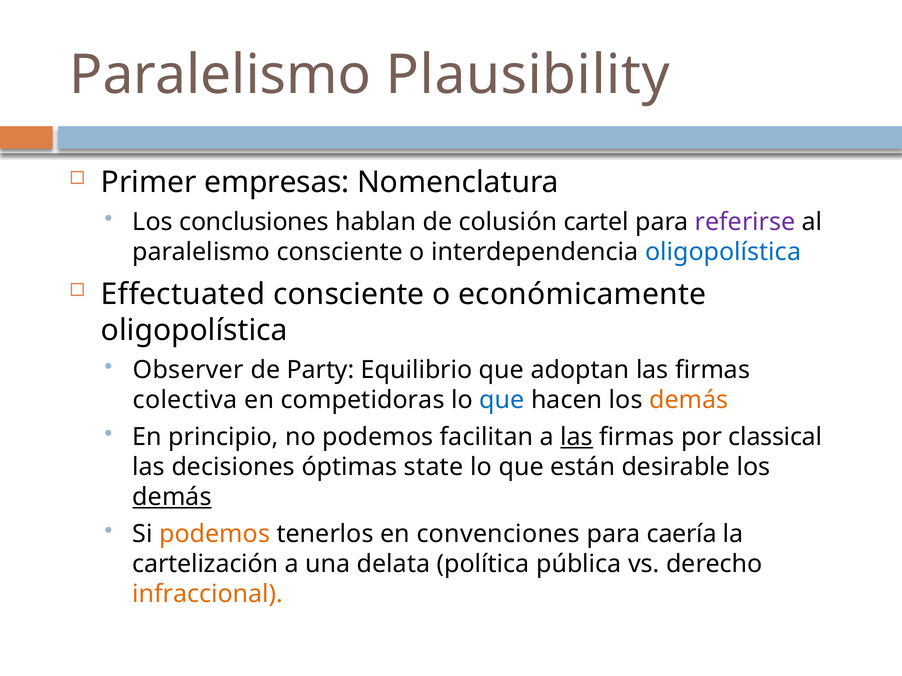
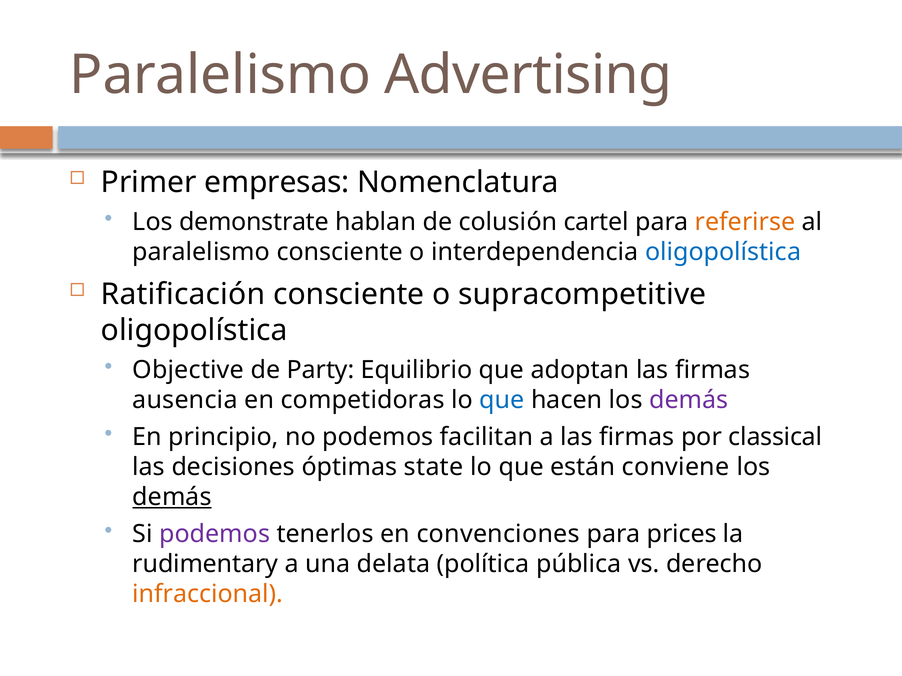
Plausibility: Plausibility -> Advertising
conclusiones: conclusiones -> demonstrate
referirse colour: purple -> orange
Effectuated: Effectuated -> Ratificación
económicamente: económicamente -> supracompetitive
Observer: Observer -> Objective
colectiva: colectiva -> ausencia
demás at (689, 400) colour: orange -> purple
las at (577, 437) underline: present -> none
desirable: desirable -> conviene
podemos at (215, 534) colour: orange -> purple
caería: caería -> prices
cartelización: cartelización -> rudimentary
